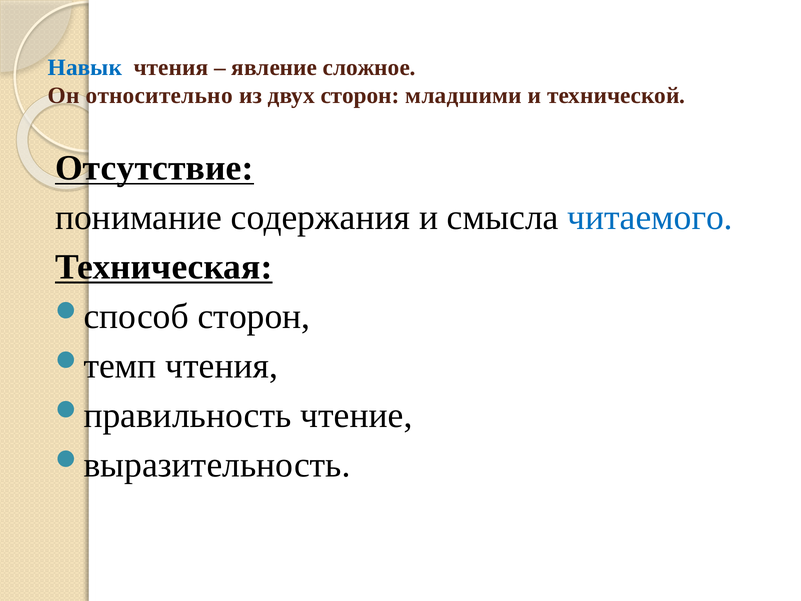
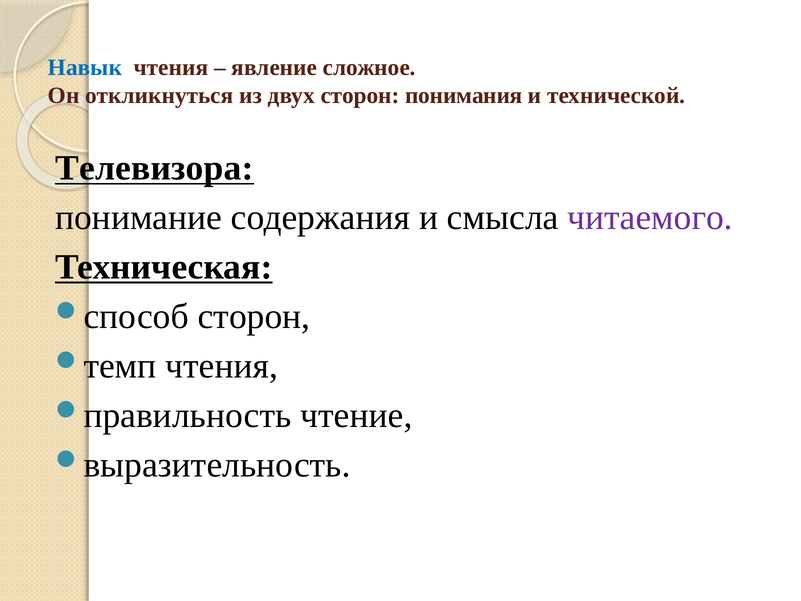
относительно: относительно -> откликнуться
младшими: младшими -> понимания
Отсутствие: Отсутствие -> Телевизора
читаемого colour: blue -> purple
